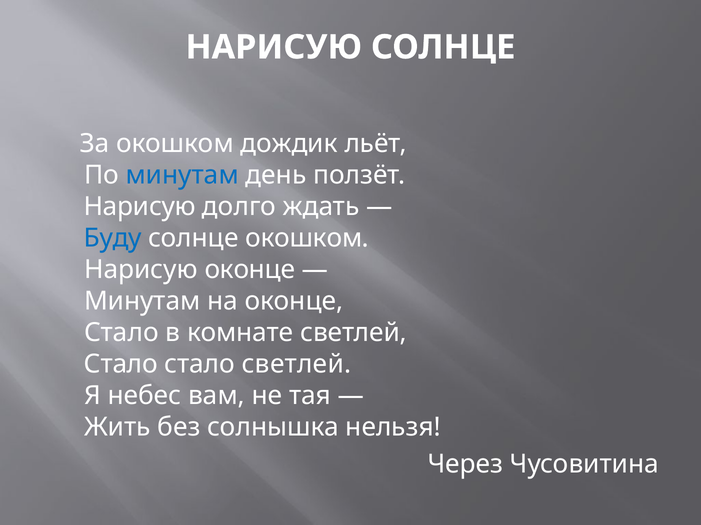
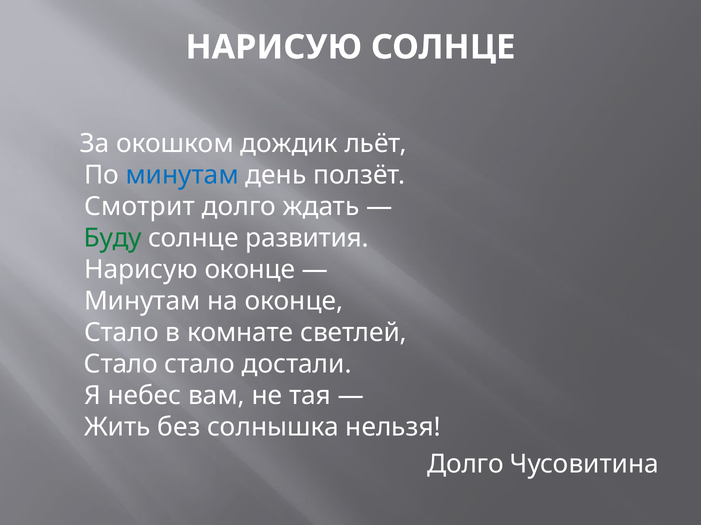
Нарисую at (140, 207): Нарисую -> Смотрит
Буду colour: blue -> green
солнце окошком: окошком -> развития
стало светлей: светлей -> достали
Через at (465, 465): Через -> Долго
